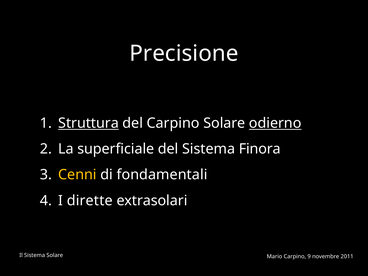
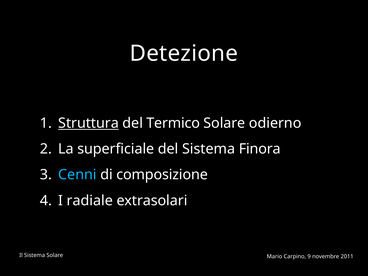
Precisione: Precisione -> Detezione
del Carpino: Carpino -> Termico
odierno underline: present -> none
Cenni colour: yellow -> light blue
fondamentali: fondamentali -> composizione
dirette: dirette -> radiale
